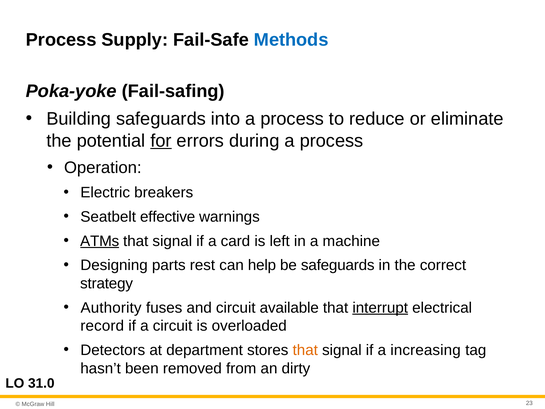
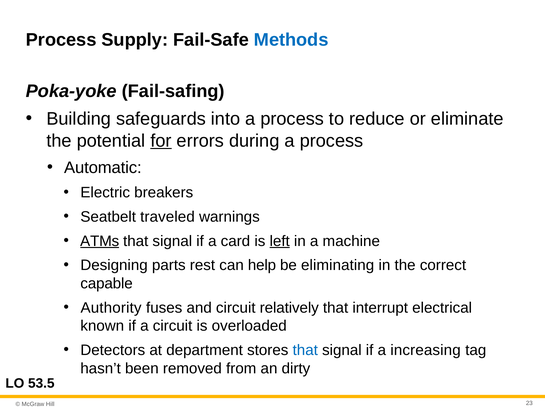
Operation: Operation -> Automatic
effective: effective -> traveled
left underline: none -> present
be safeguards: safeguards -> eliminating
strategy: strategy -> capable
available: available -> relatively
interrupt underline: present -> none
record: record -> known
that at (305, 350) colour: orange -> blue
31.0: 31.0 -> 53.5
